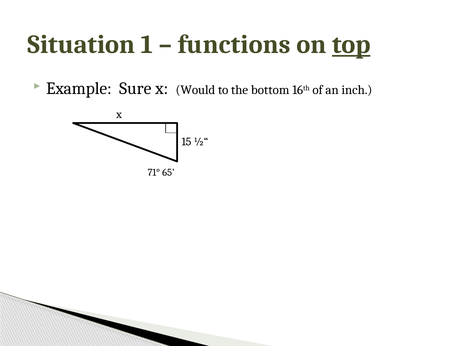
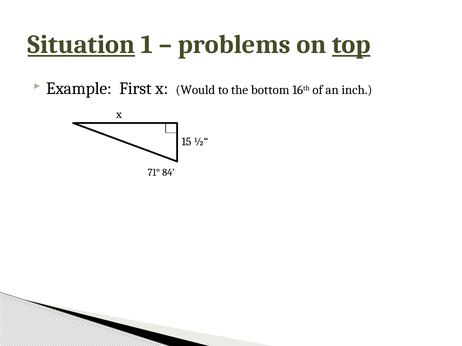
Situation underline: none -> present
functions: functions -> problems
Sure: Sure -> First
65: 65 -> 84
